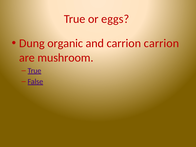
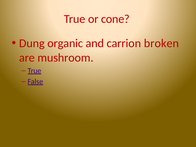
eggs: eggs -> cone
carrion carrion: carrion -> broken
